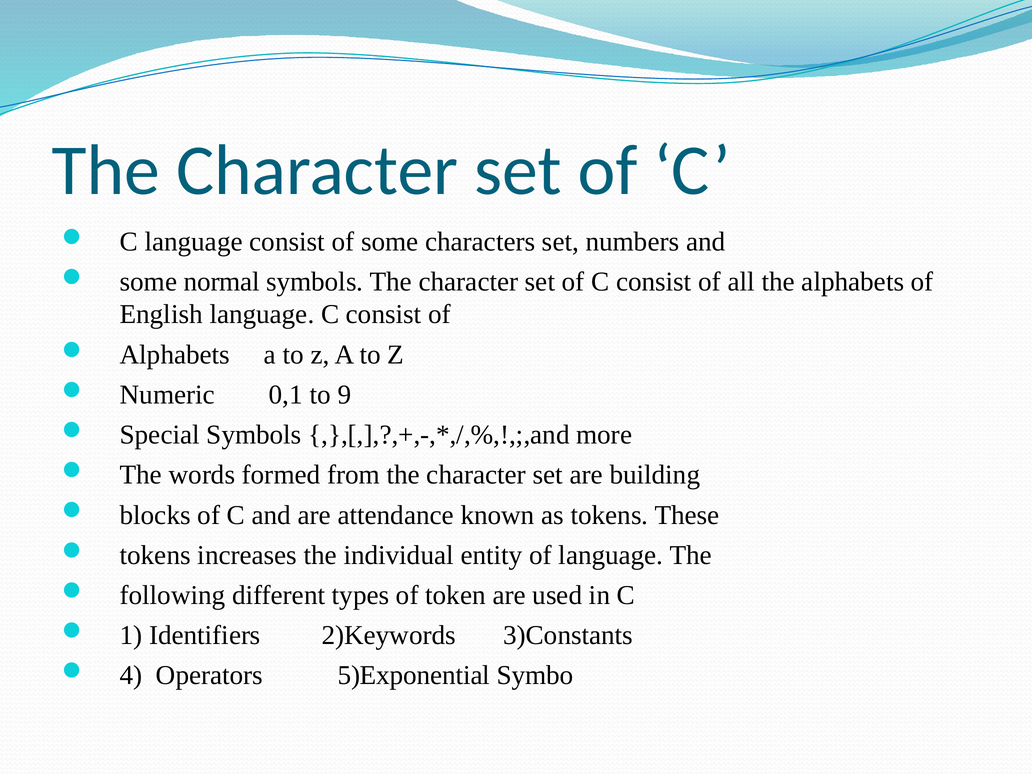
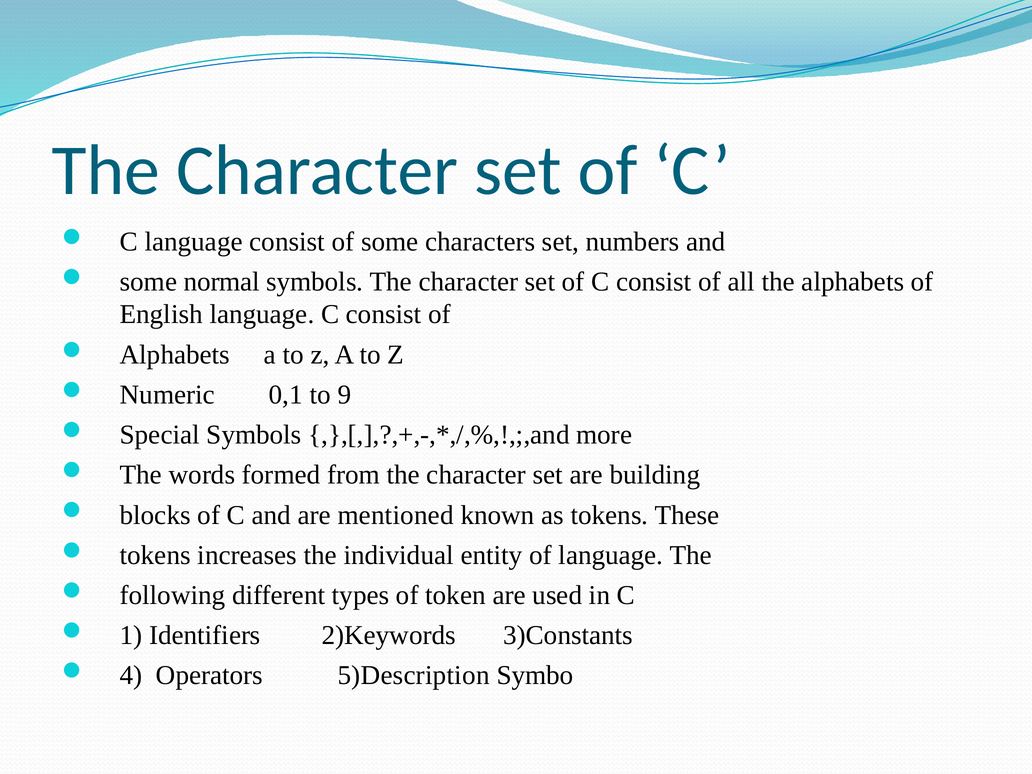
attendance: attendance -> mentioned
5)Exponential: 5)Exponential -> 5)Description
